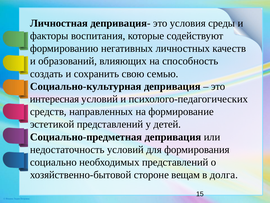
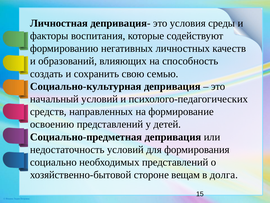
интересная: интересная -> начальный
эстетикой: эстетикой -> освоению
